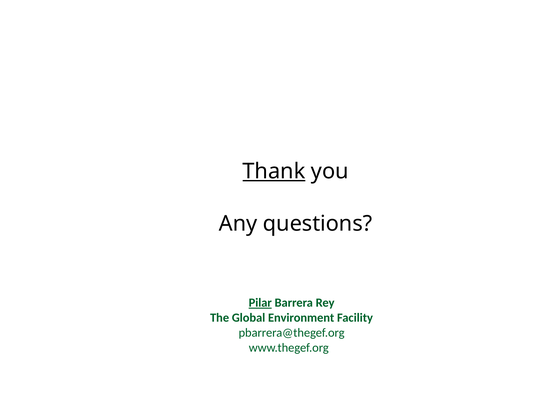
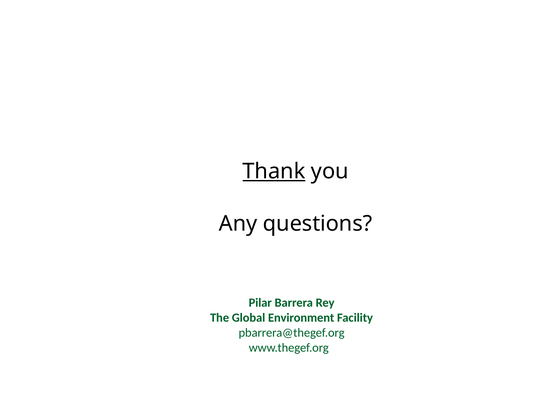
Pilar underline: present -> none
